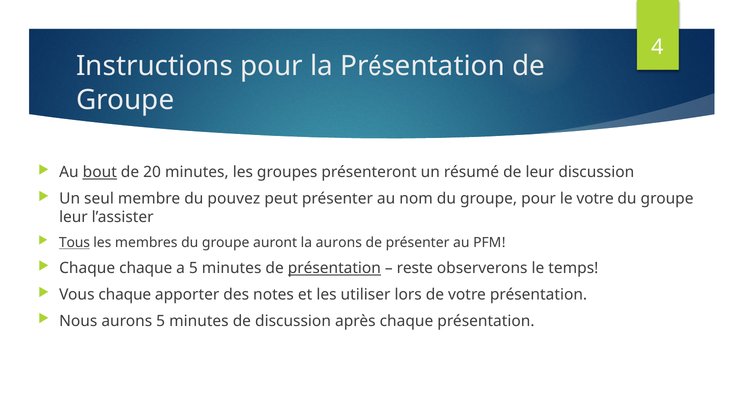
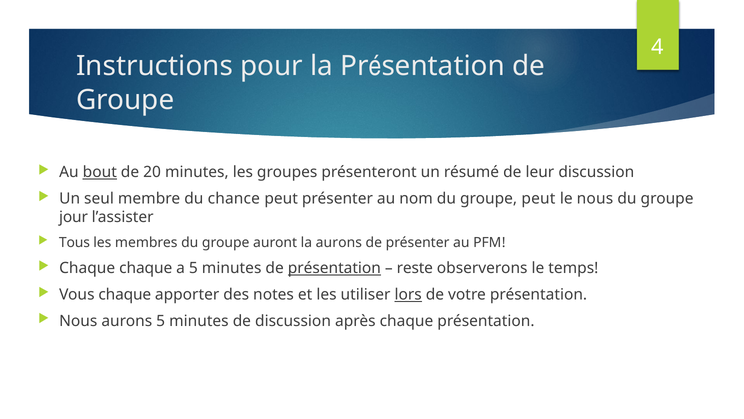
pouvez: pouvez -> chance
groupe pour: pour -> peut
le votre: votre -> nous
leur at (73, 217): leur -> jour
Tous underline: present -> none
lors underline: none -> present
